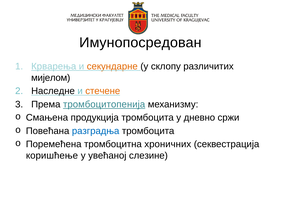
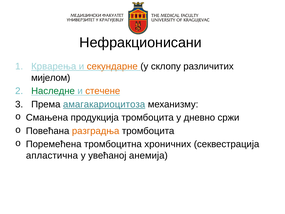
Имунопосредован: Имунопосредован -> Нефракционисани
Наследне colour: black -> green
тромбоцитопенија: тромбоцитопенија -> амагакариоцитоза
разградња colour: blue -> orange
коришћење: коришћење -> апластична
слезине: слезине -> анемија
